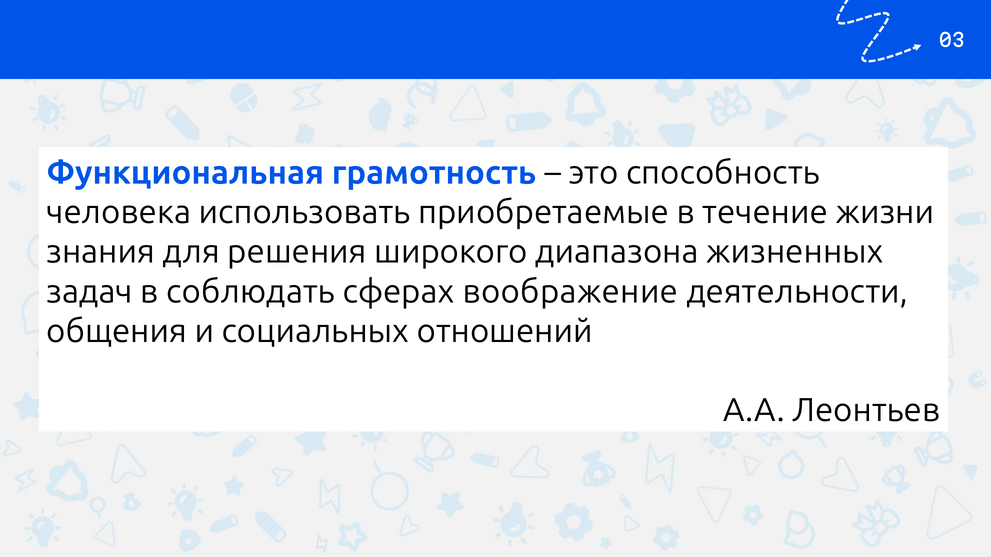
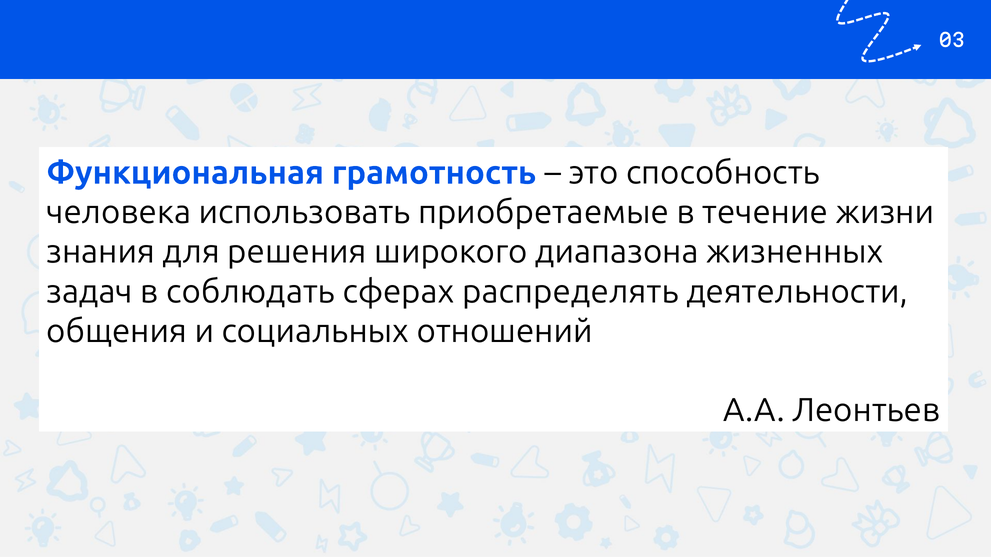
воображение: воображение -> распределять
